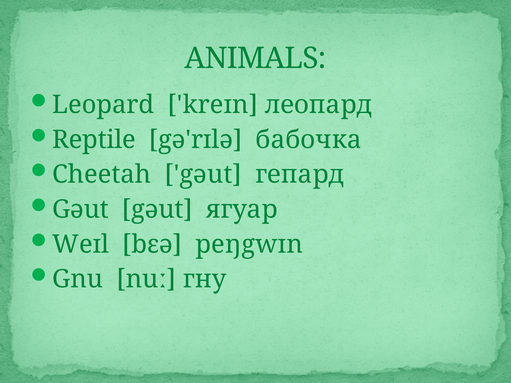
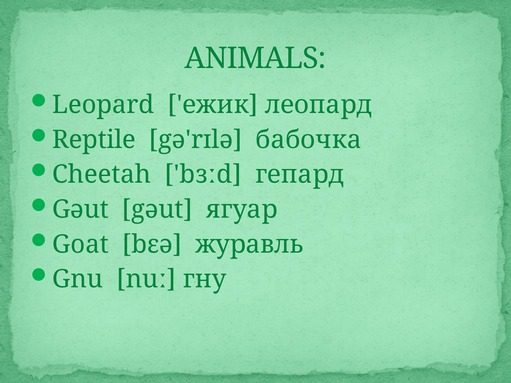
kreɪn: kreɪn -> ежик
Cheetah gəut: gəut -> bɜːd
Weɪl: Weɪl -> Goat
peŋgwɪn: peŋgwɪn -> журавль
